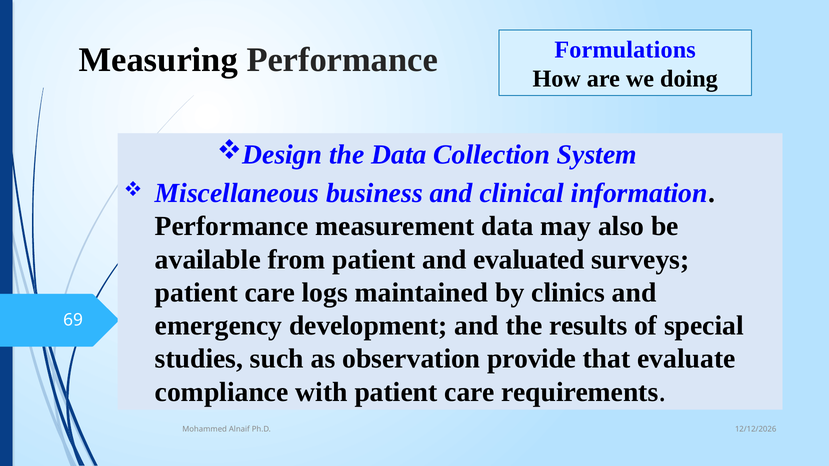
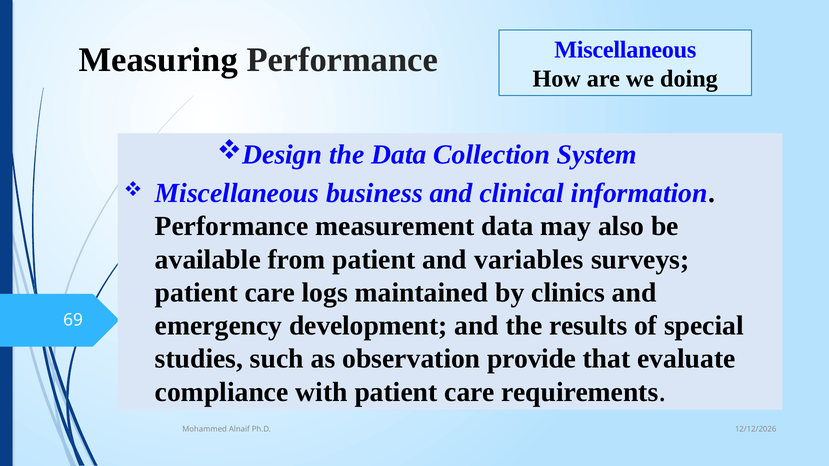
Performance Formulations: Formulations -> Miscellaneous
evaluated: evaluated -> variables
